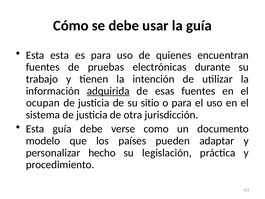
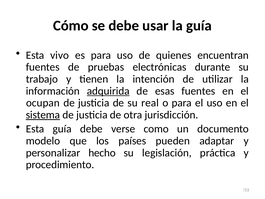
Esta esta: esta -> vivo
sitio: sitio -> real
sistema underline: none -> present
